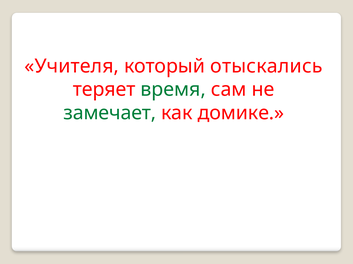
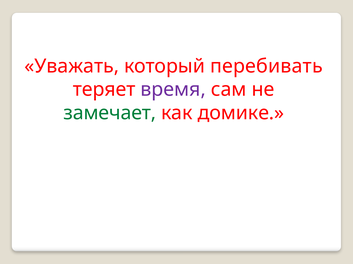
Учителя: Учителя -> Уважать
отыскались: отыскались -> перебивать
время colour: green -> purple
